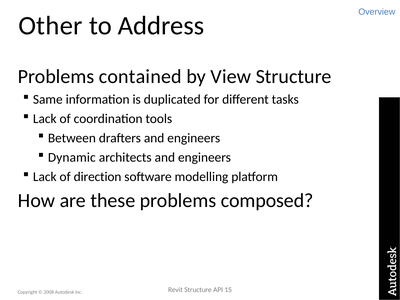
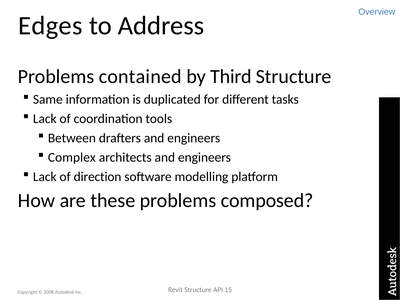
Other: Other -> Edges
View: View -> Third
Dynamic: Dynamic -> Complex
